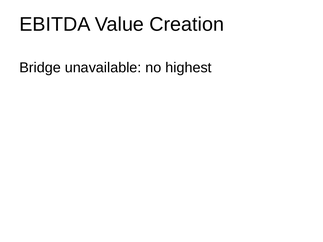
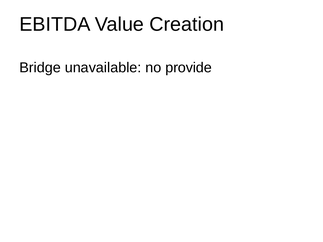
highest: highest -> provide
